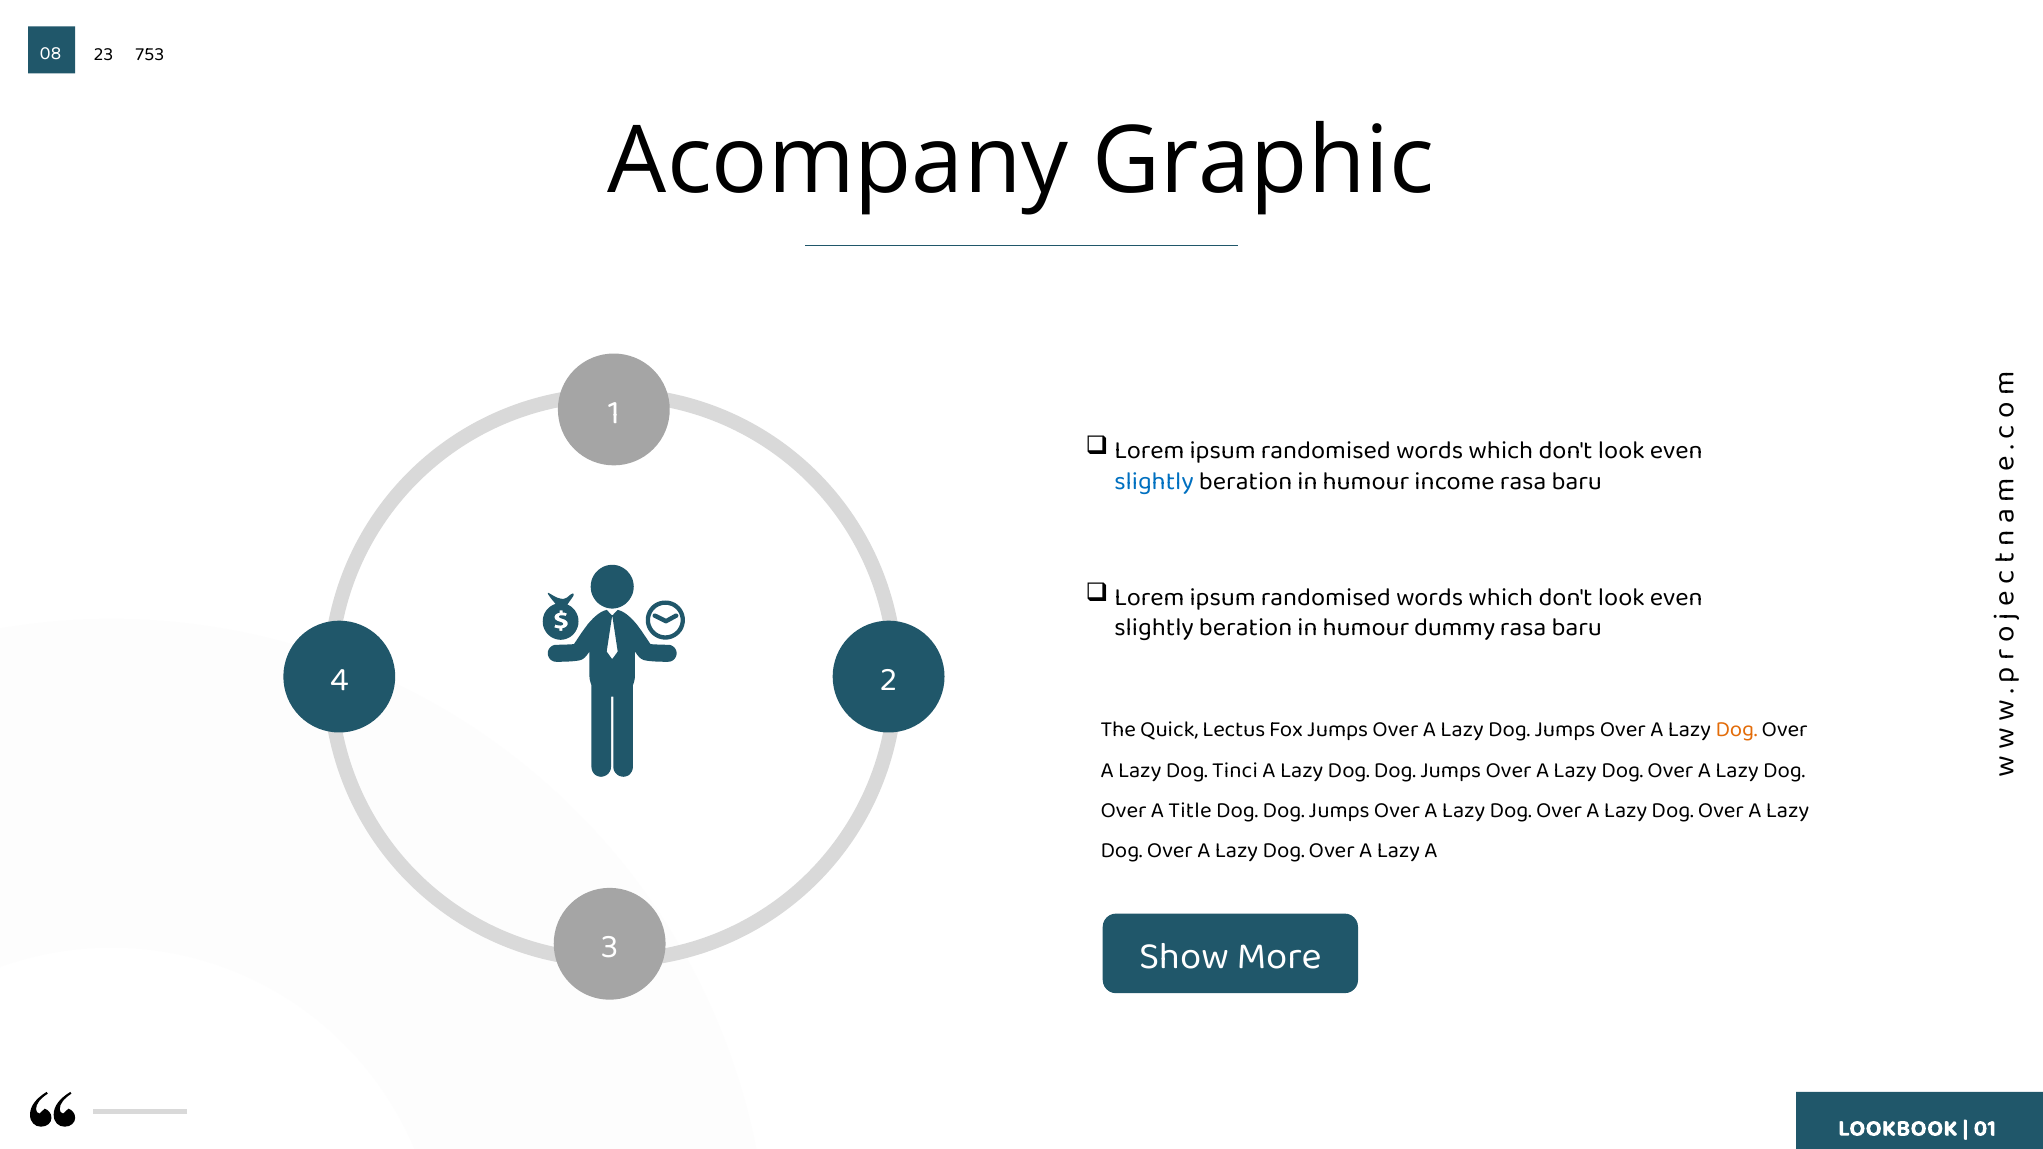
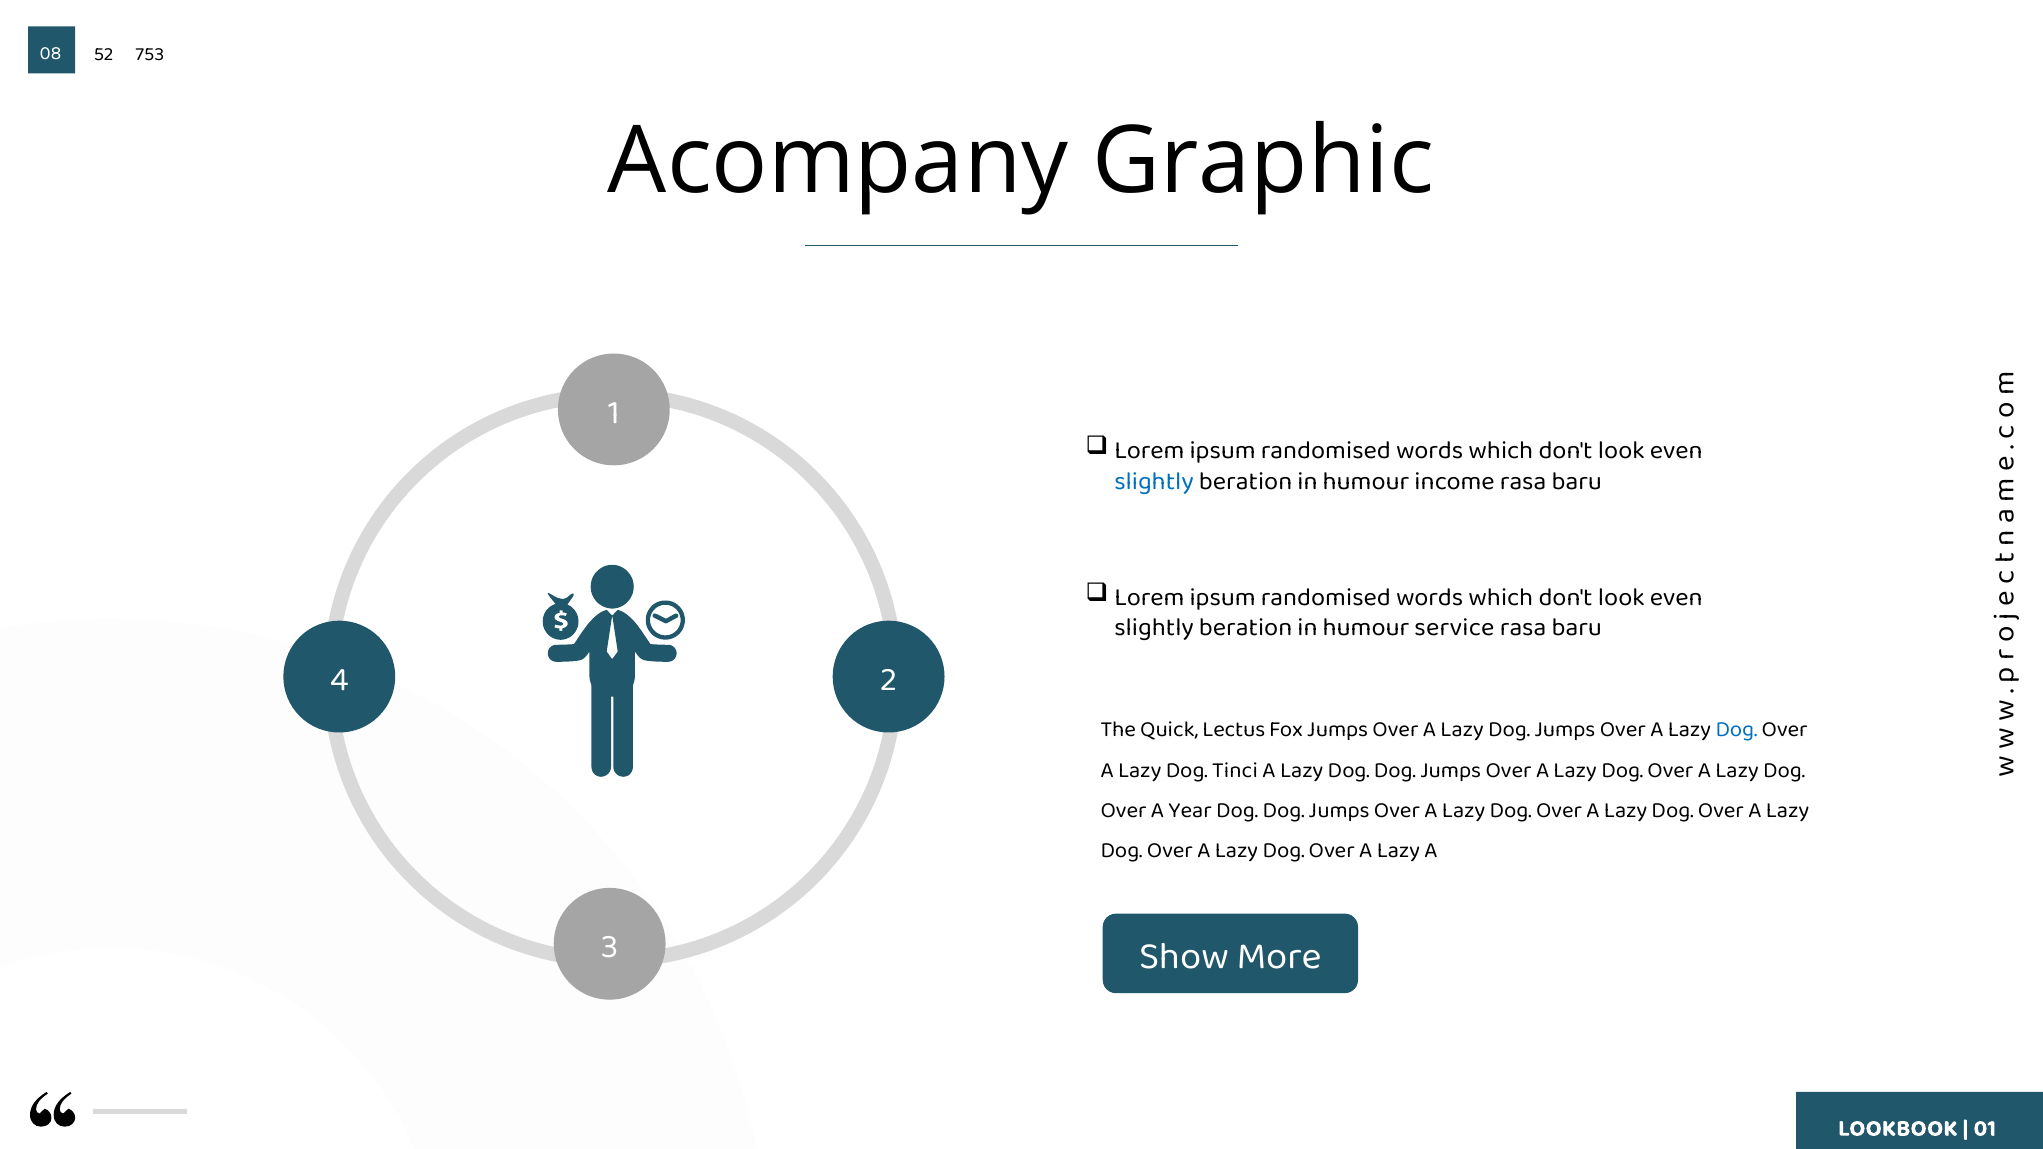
23: 23 -> 52
dummy: dummy -> service
Dog at (1736, 730) colour: orange -> blue
Title: Title -> Year
